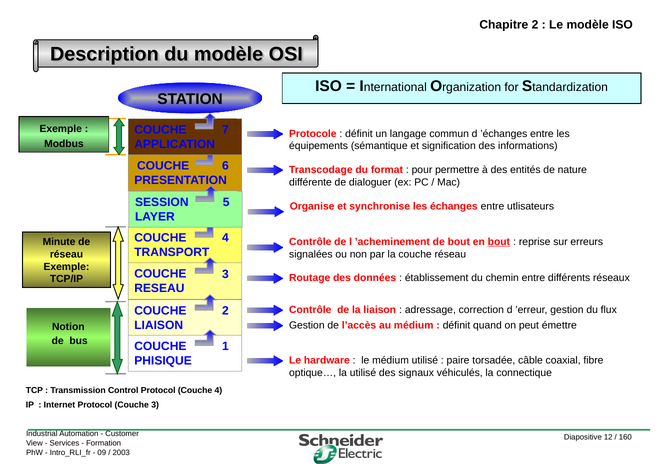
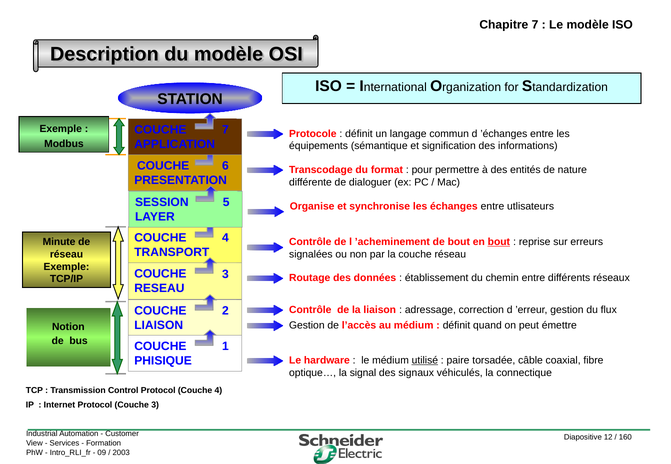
Chapitre 2: 2 -> 7
utilisé at (425, 361) underline: none -> present
la utilisé: utilisé -> signal
